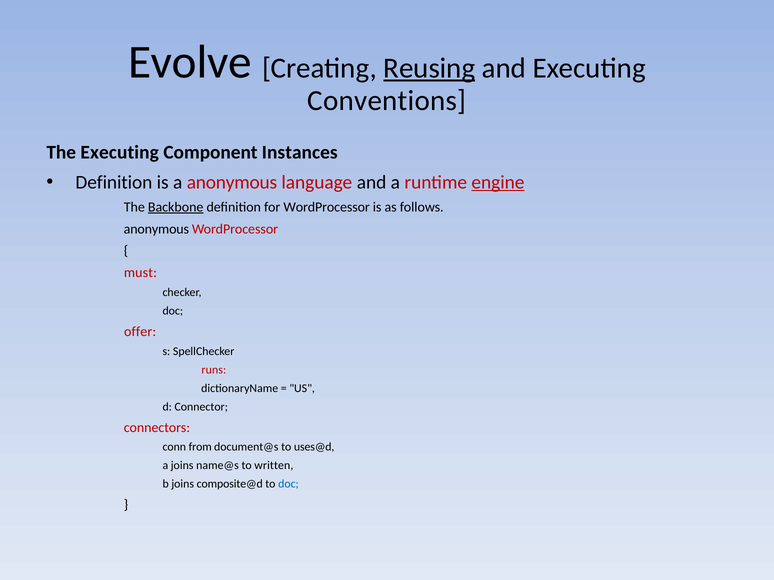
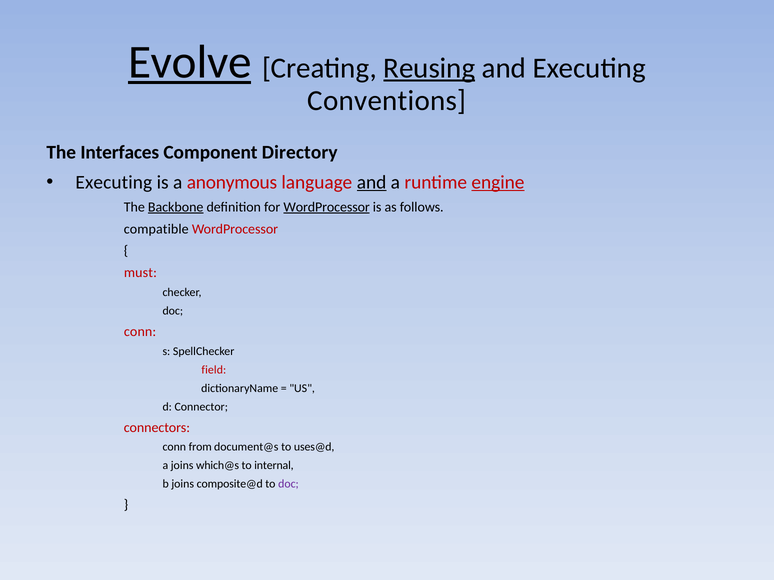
Evolve underline: none -> present
The Executing: Executing -> Interfaces
Instances: Instances -> Directory
Definition at (114, 182): Definition -> Executing
and at (372, 182) underline: none -> present
WordProcessor at (327, 207) underline: none -> present
anonymous at (156, 229): anonymous -> compatible
offer at (140, 332): offer -> conn
runs: runs -> field
name@s: name@s -> which@s
written: written -> internal
doc at (289, 484) colour: blue -> purple
